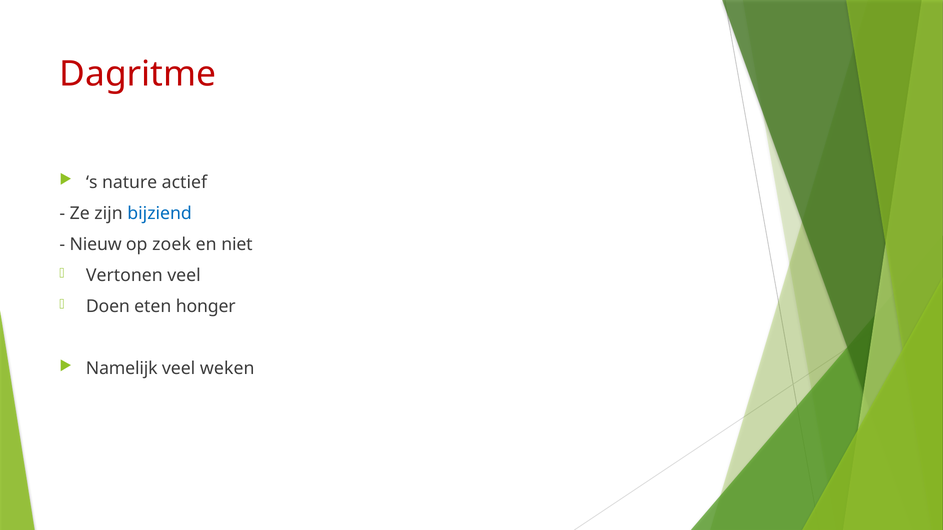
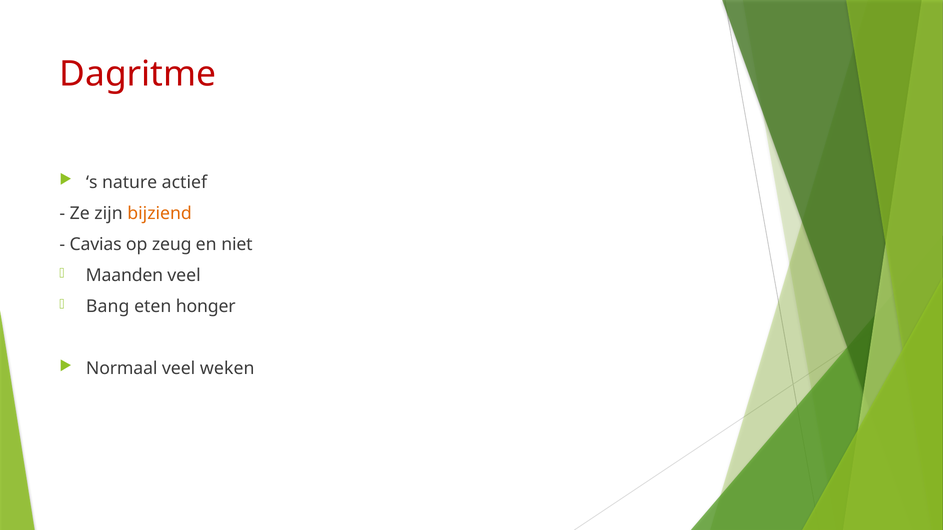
bijziend colour: blue -> orange
Nieuw: Nieuw -> Cavias
zoek: zoek -> zeug
Vertonen: Vertonen -> Maanden
Doen: Doen -> Bang
Namelijk: Namelijk -> Normaal
